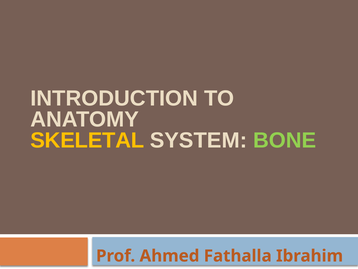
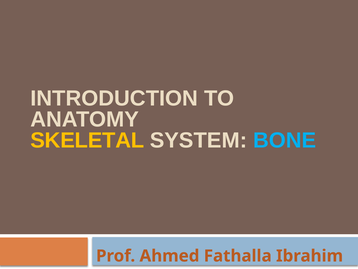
BONE colour: light green -> light blue
